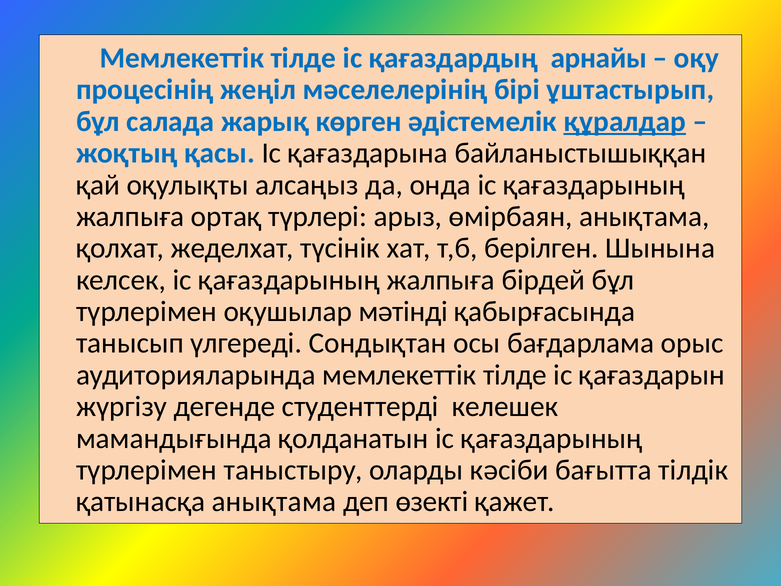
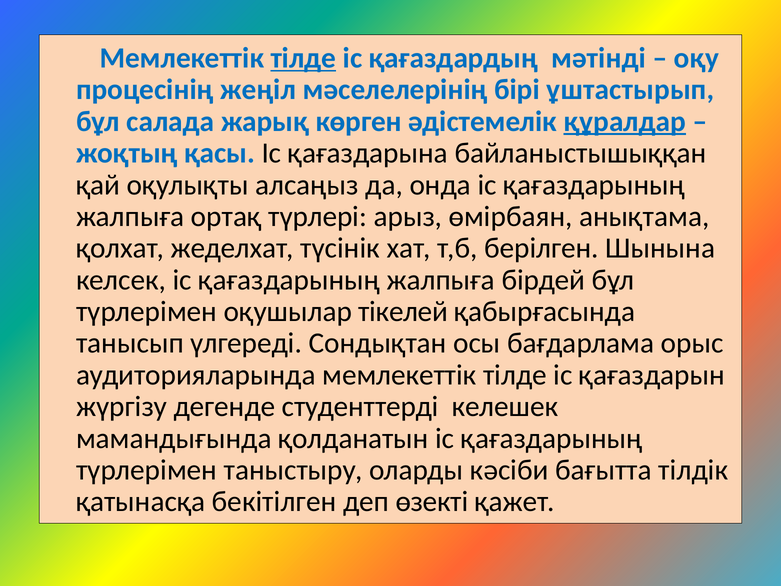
тілде at (303, 58) underline: none -> present
арнайы: арнайы -> мәтінді
мәтінді: мәтінді -> тікелей
қатынасқа анықтама: анықтама -> бекітілген
